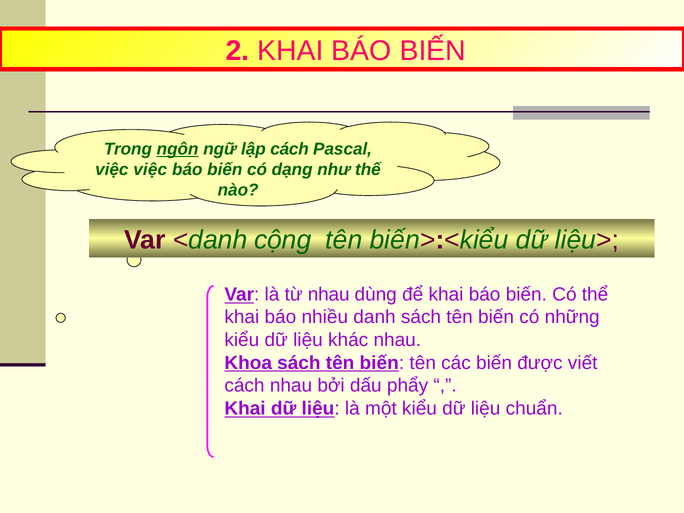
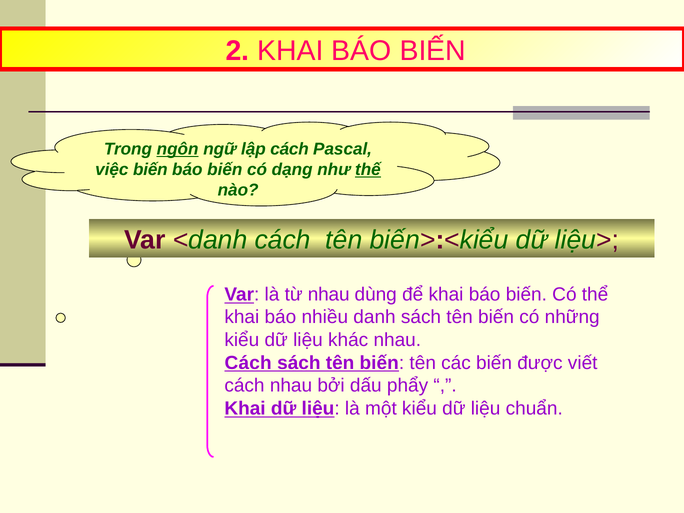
việc việc: việc -> biến
thế underline: none -> present
<danh cộng: cộng -> cách
Khoa at (248, 363): Khoa -> Cách
